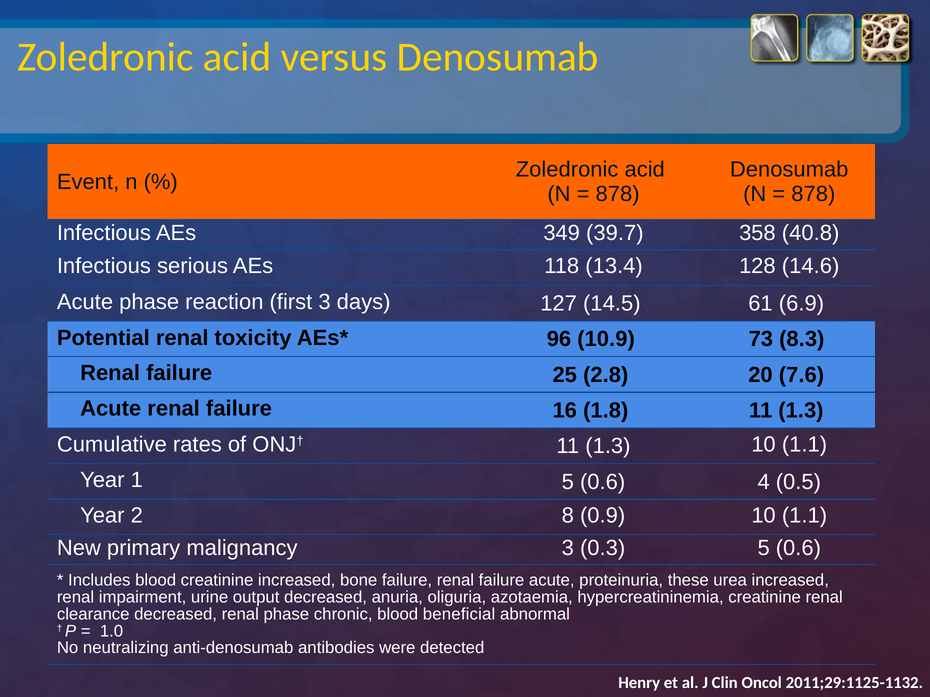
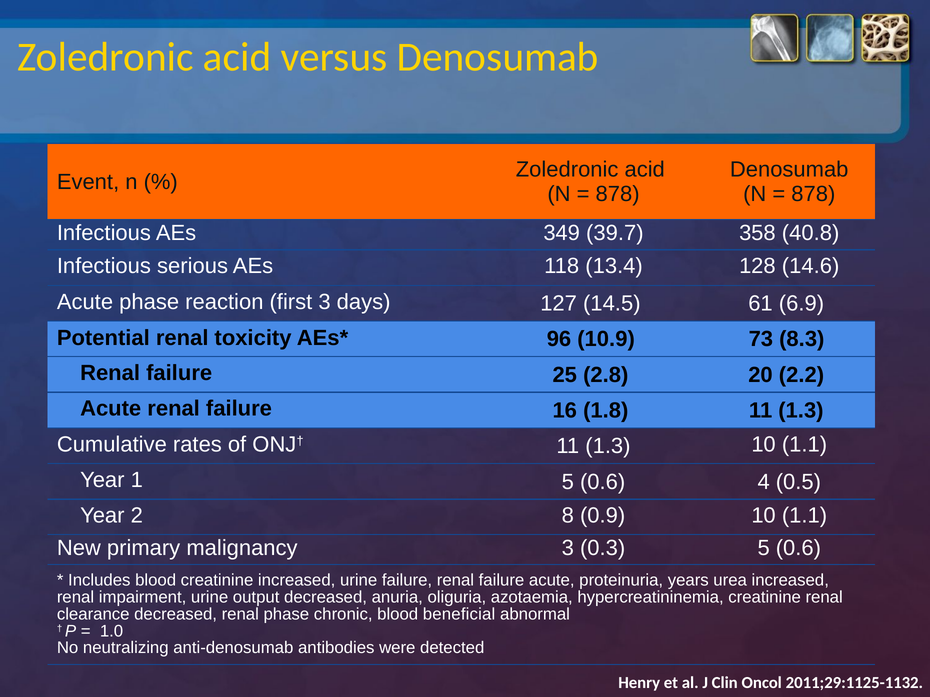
7.6: 7.6 -> 2.2
increased bone: bone -> urine
these: these -> years
